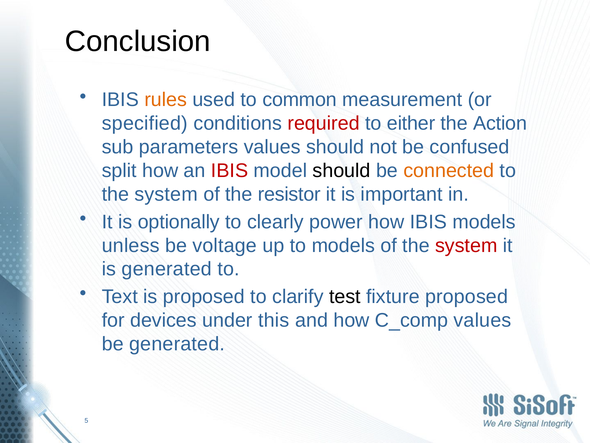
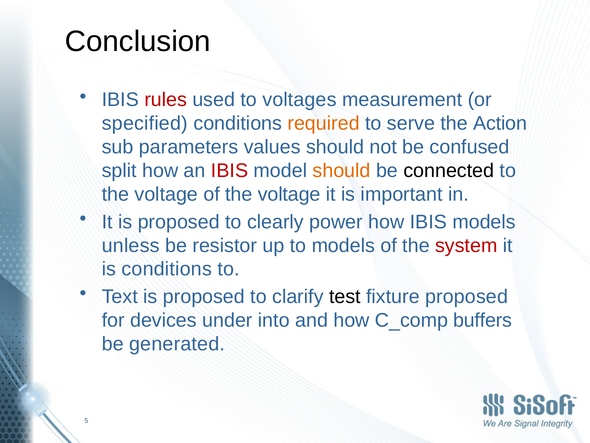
rules colour: orange -> red
common: common -> voltages
required colour: red -> orange
either: either -> serve
should at (342, 171) colour: black -> orange
connected colour: orange -> black
system at (166, 194): system -> voltage
of the resistor: resistor -> voltage
It is optionally: optionally -> proposed
voltage: voltage -> resistor
is generated: generated -> conditions
this: this -> into
C_comp values: values -> buffers
